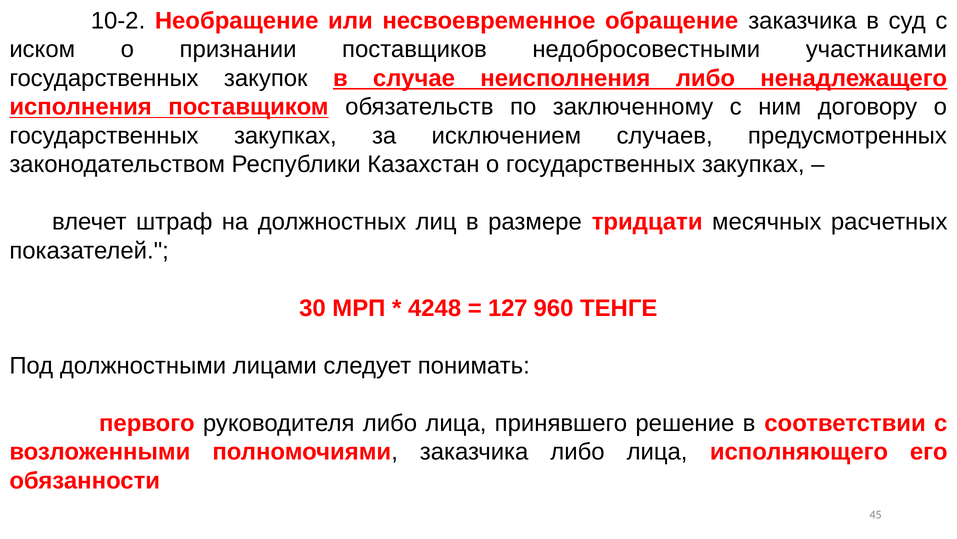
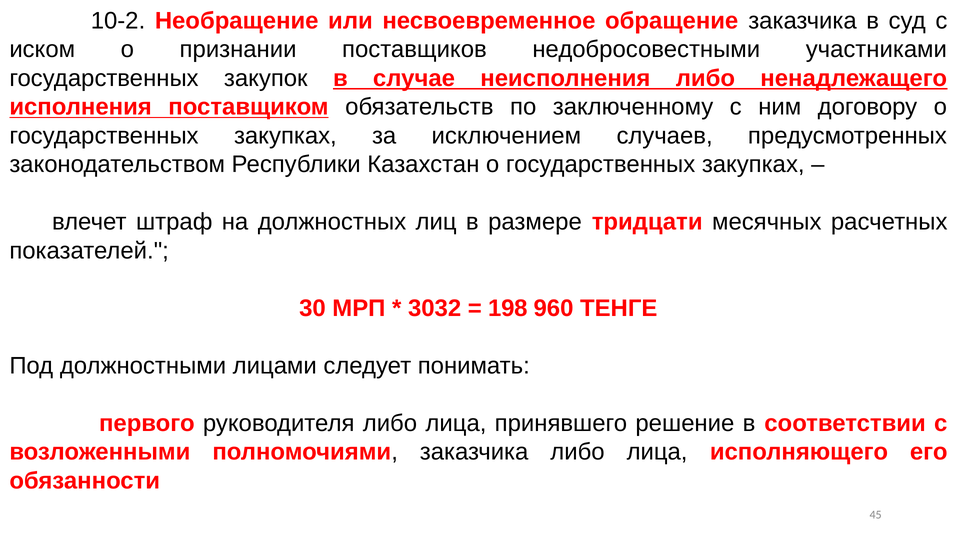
4248: 4248 -> 3032
127: 127 -> 198
